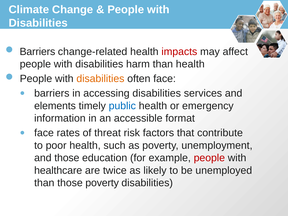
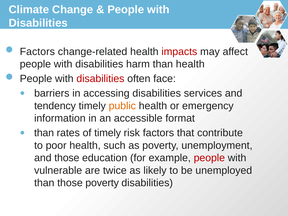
Barriers at (37, 52): Barriers -> Factors
disabilities at (100, 79) colour: orange -> red
elements: elements -> tendency
public colour: blue -> orange
face at (44, 133): face -> than
of threat: threat -> timely
healthcare: healthcare -> vulnerable
